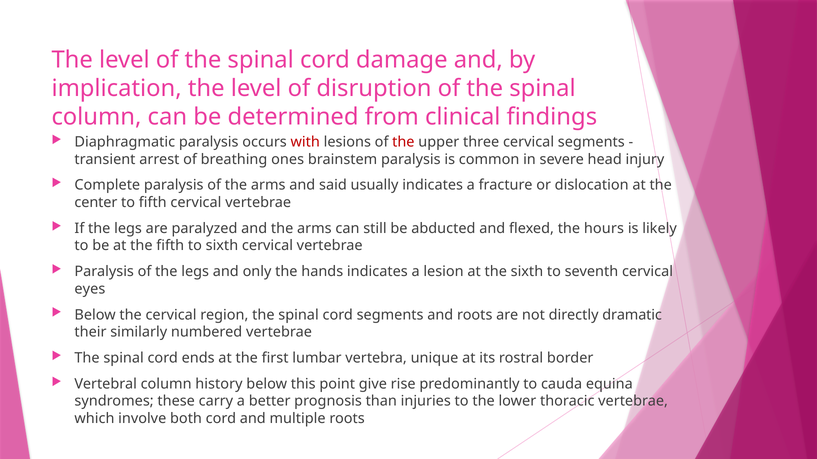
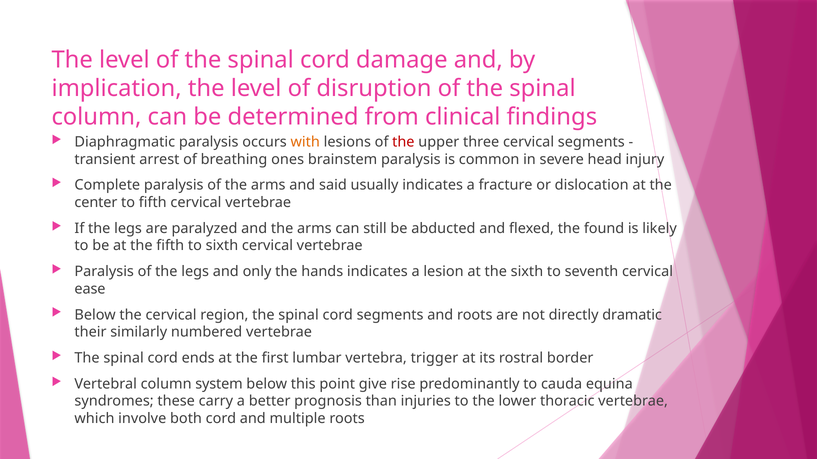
with colour: red -> orange
hours: hours -> found
eyes: eyes -> ease
unique: unique -> trigger
history: history -> system
